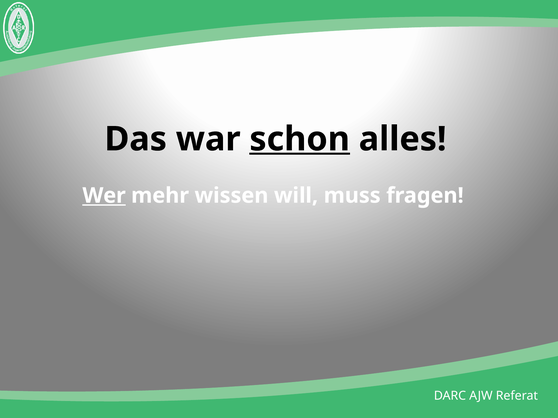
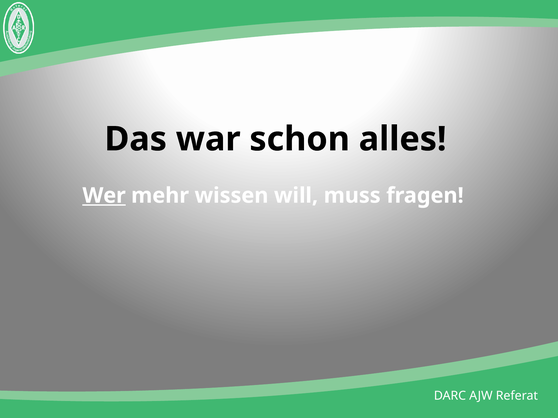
schon underline: present -> none
